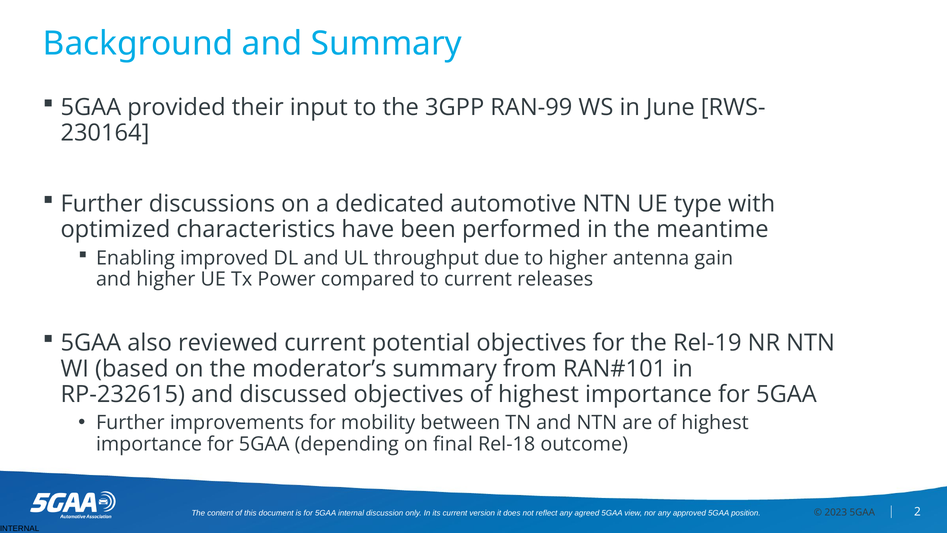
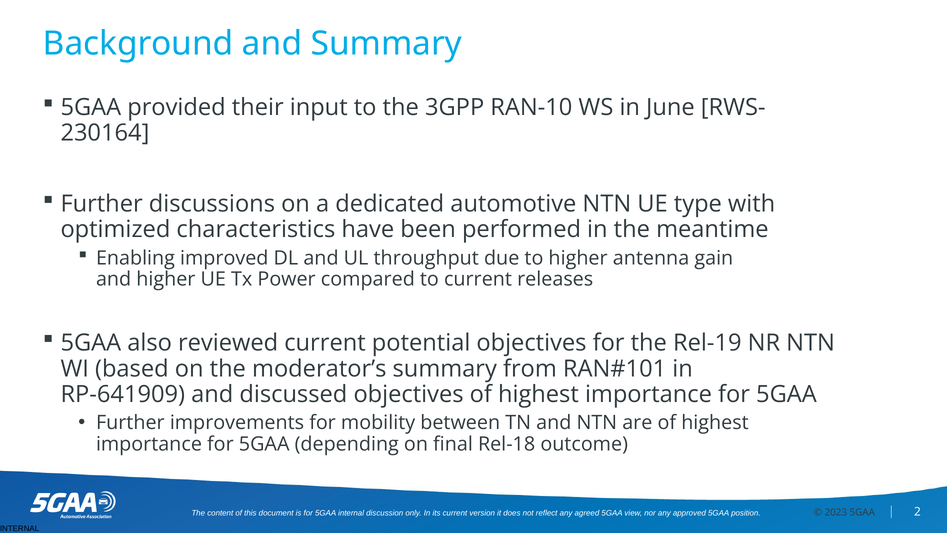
RAN-99: RAN-99 -> RAN-10
RP-232615: RP-232615 -> RP-641909
